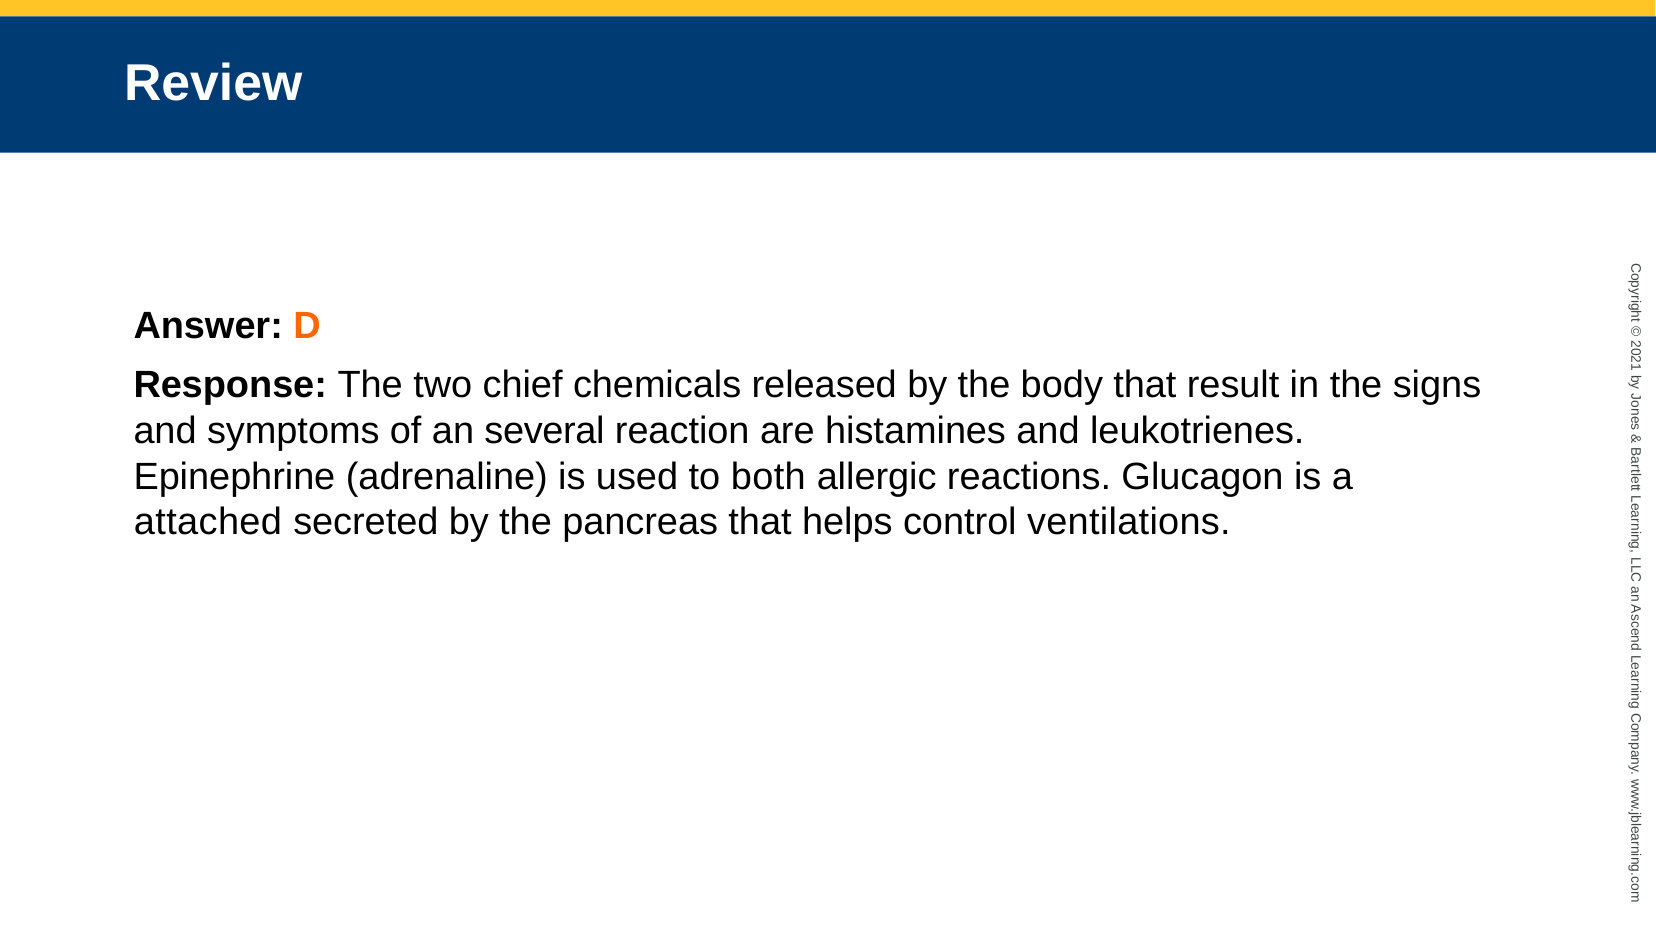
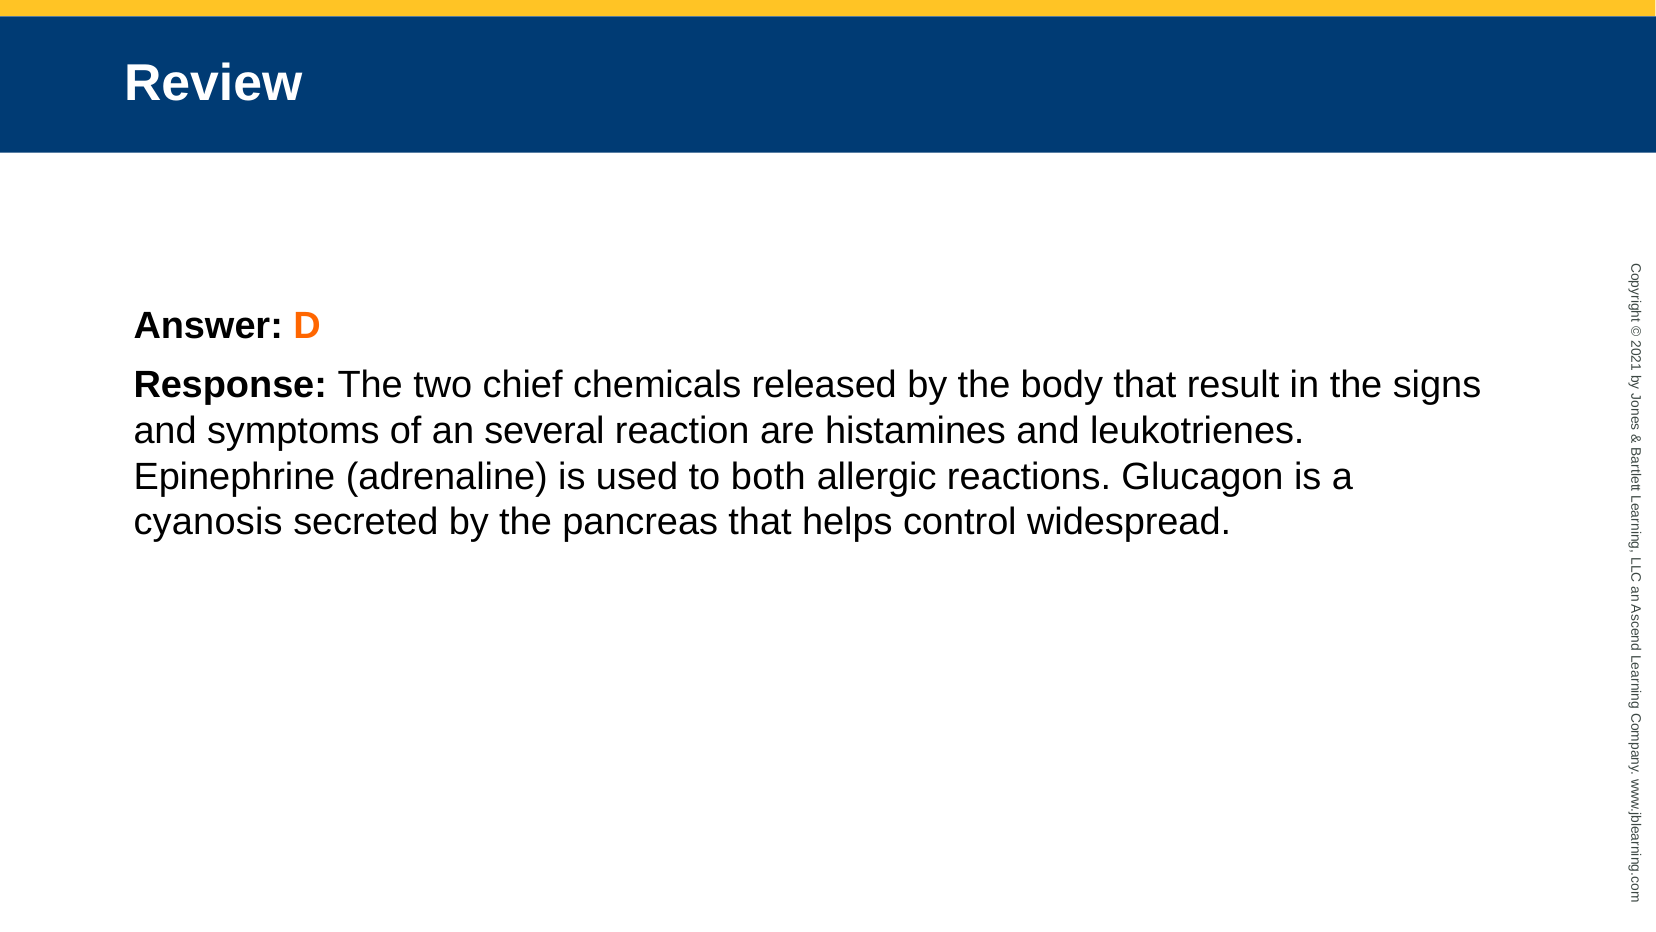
attached: attached -> cyanosis
ventilations: ventilations -> widespread
